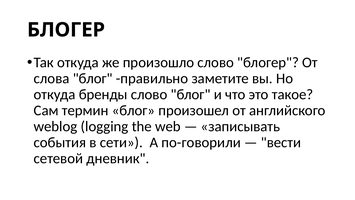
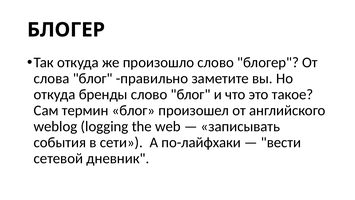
по-говорили: по-говорили -> по-лайфхаки
